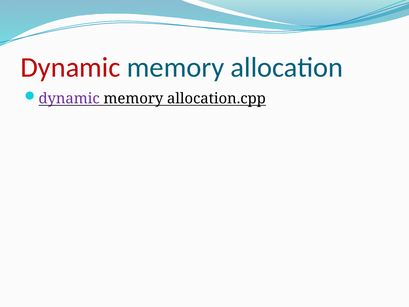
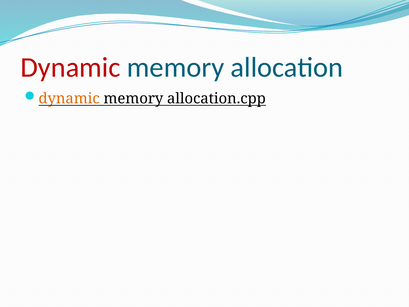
dynamic at (69, 98) colour: purple -> orange
